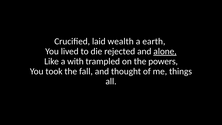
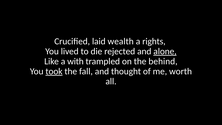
earth: earth -> rights
powers: powers -> behind
took underline: none -> present
things: things -> worth
